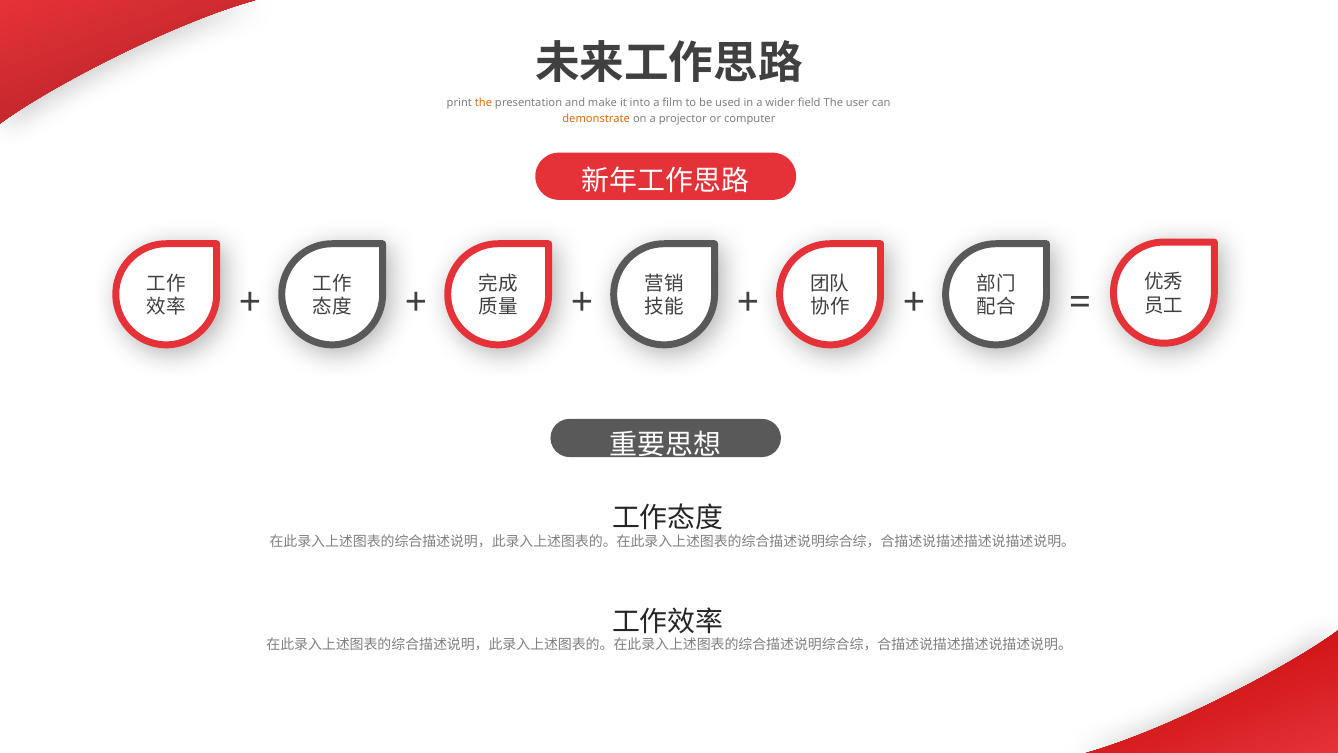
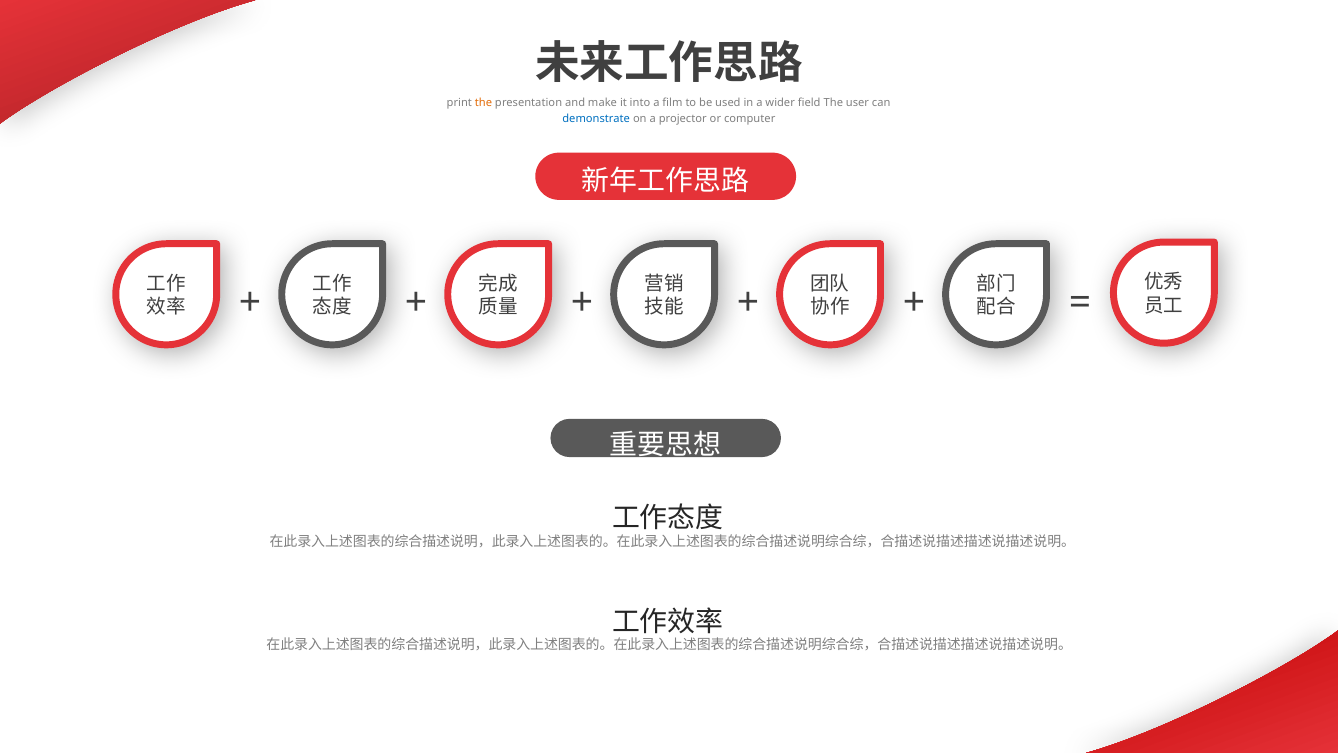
demonstrate colour: orange -> blue
